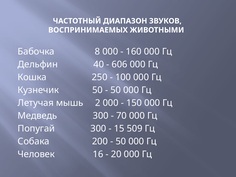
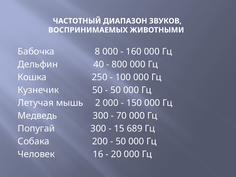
606: 606 -> 800
509: 509 -> 689
